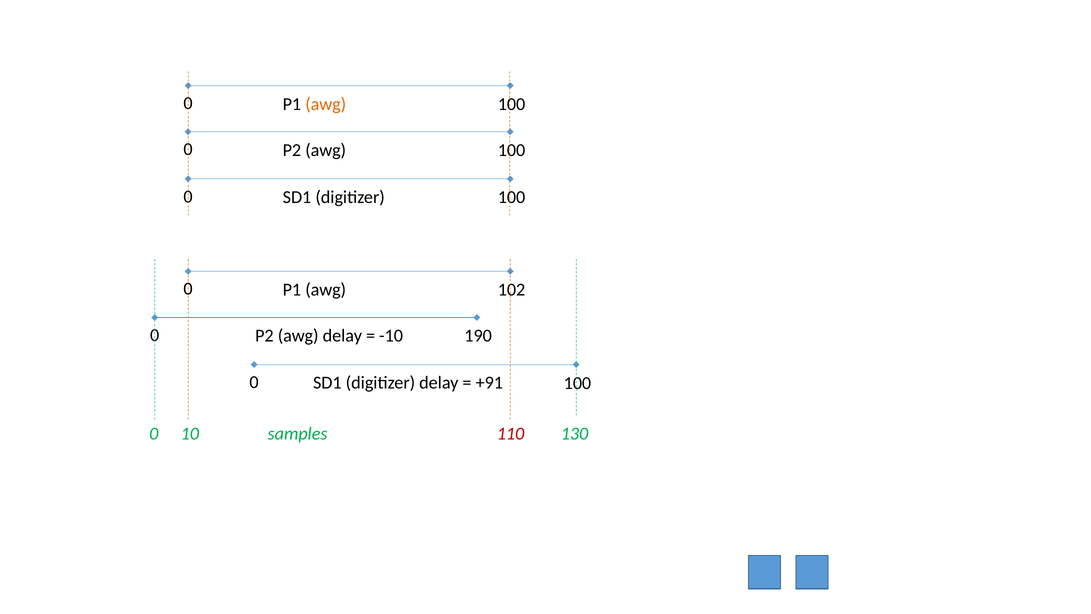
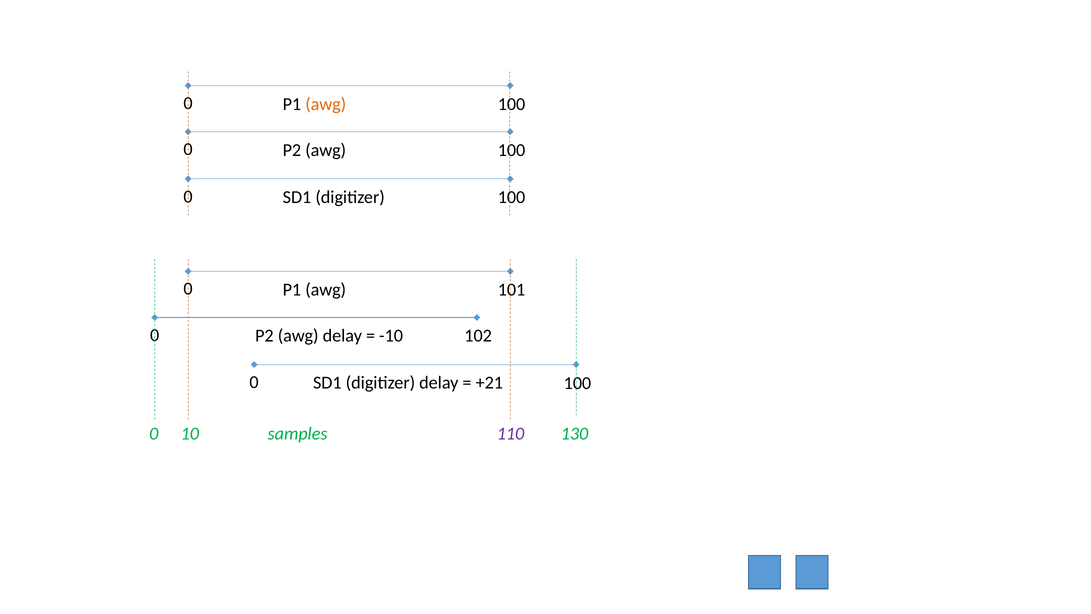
102: 102 -> 101
190: 190 -> 102
+91: +91 -> +21
110 colour: red -> purple
